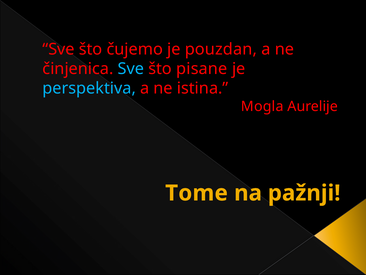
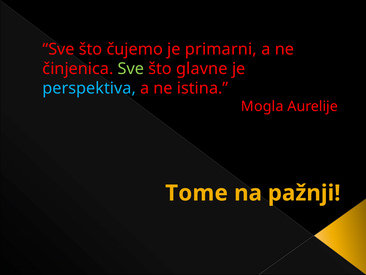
pouzdan: pouzdan -> primarni
Sve at (131, 69) colour: light blue -> light green
pisane: pisane -> glavne
